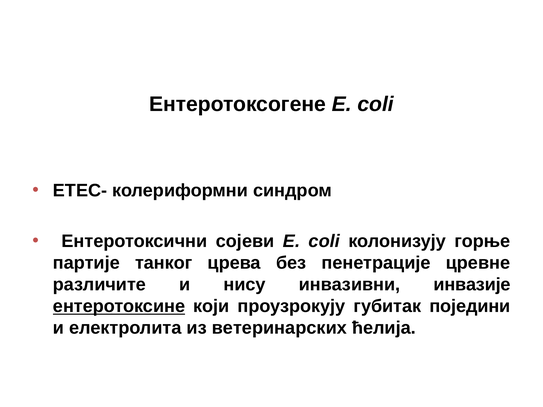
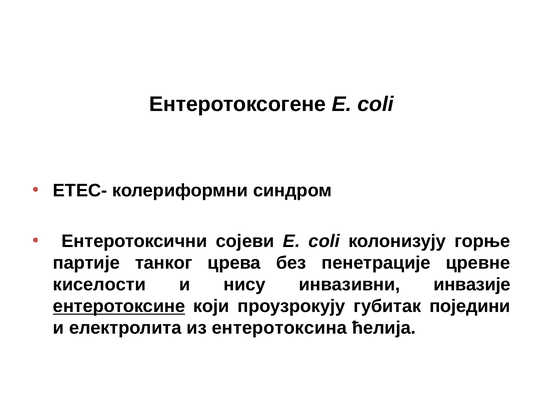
различите: различите -> киселости
ветеринарских: ветеринарских -> ентеротоксина
